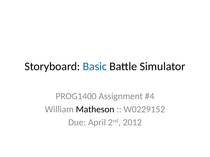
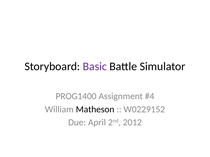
Basic colour: blue -> purple
